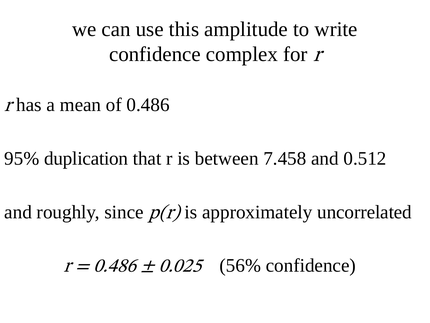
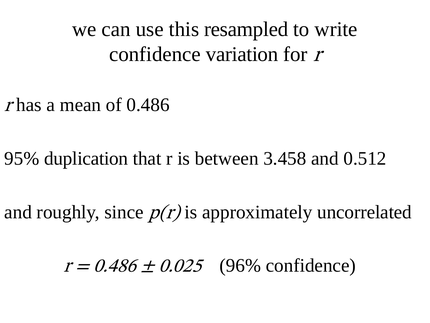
amplitude: amplitude -> resampled
complex: complex -> variation
7.458: 7.458 -> 3.458
56%: 56% -> 96%
